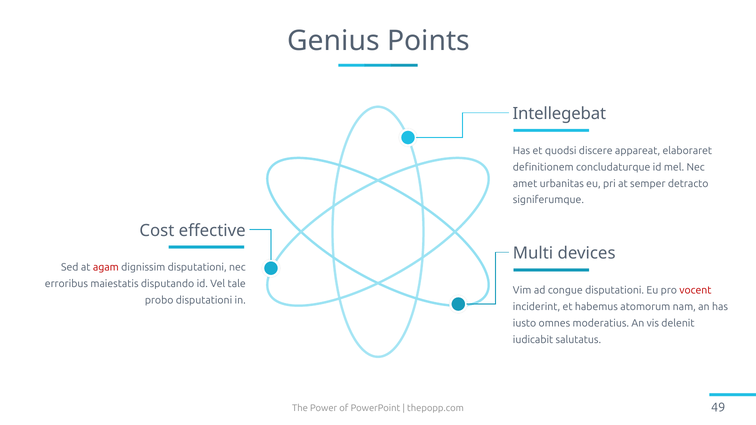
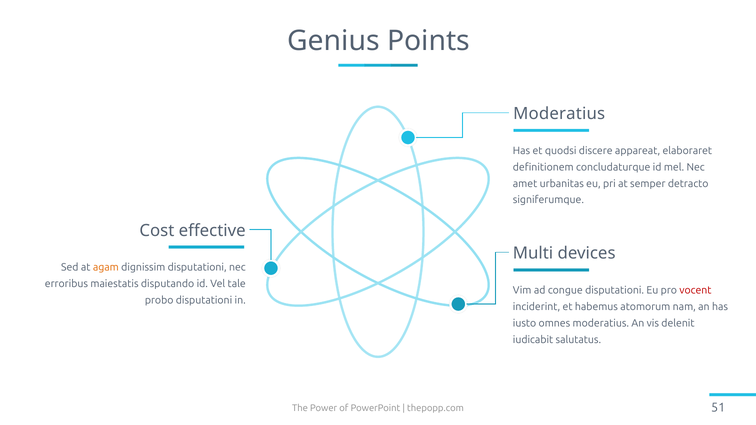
Intellegebat at (559, 114): Intellegebat -> Moderatius
agam colour: red -> orange
49: 49 -> 51
